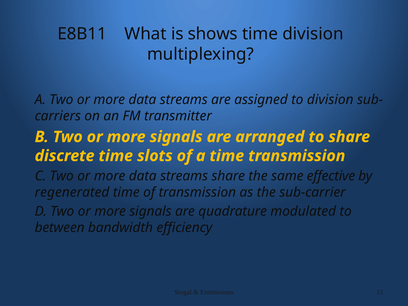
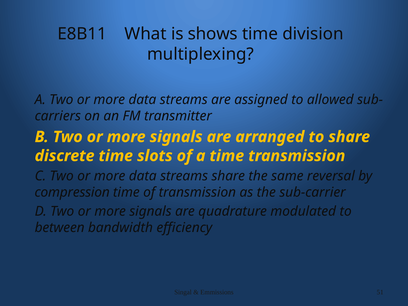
to division: division -> allowed
effective: effective -> reversal
regenerated: regenerated -> compression
